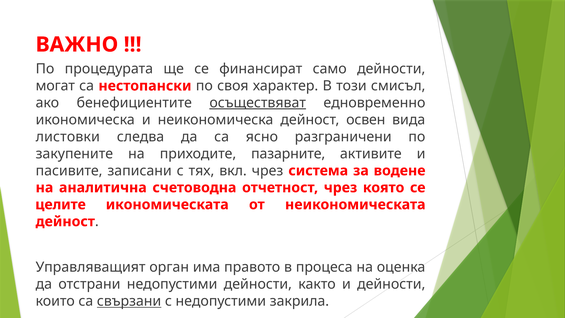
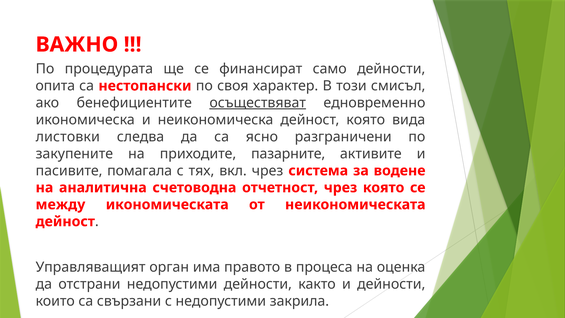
могат: могат -> опита
дейност освен: освен -> която
записани: записани -> помагала
целите: целите -> между
свързани underline: present -> none
